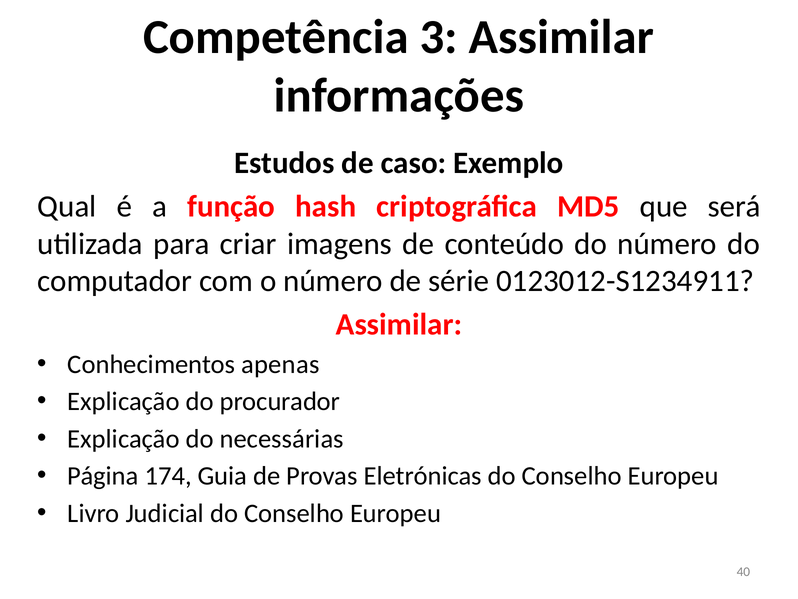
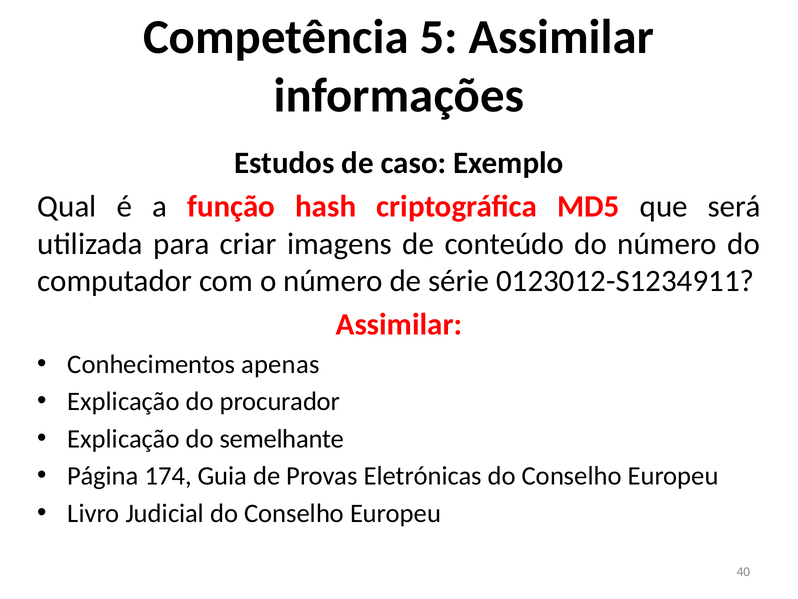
3: 3 -> 5
necessárias: necessárias -> semelhante
